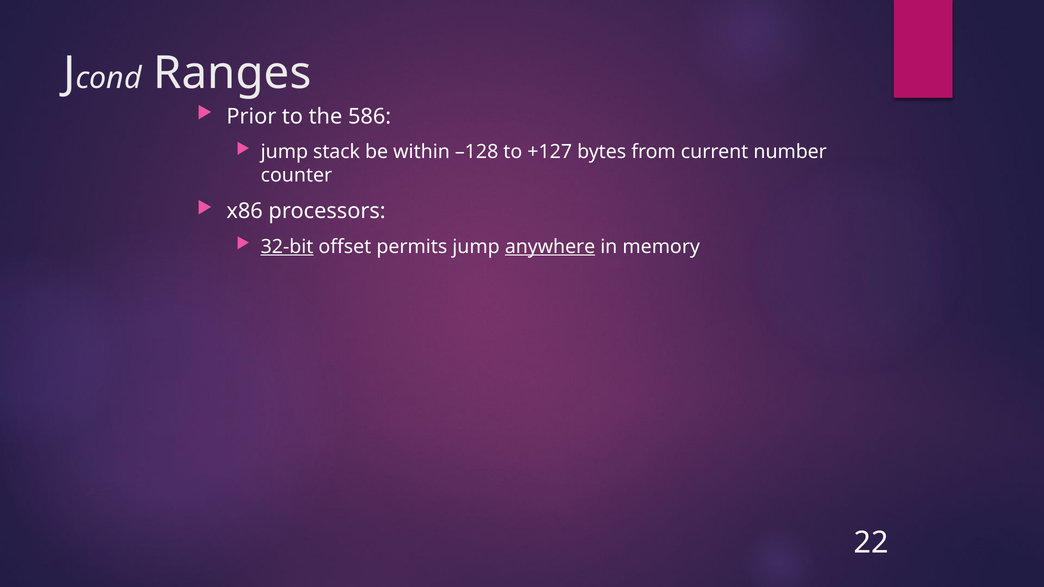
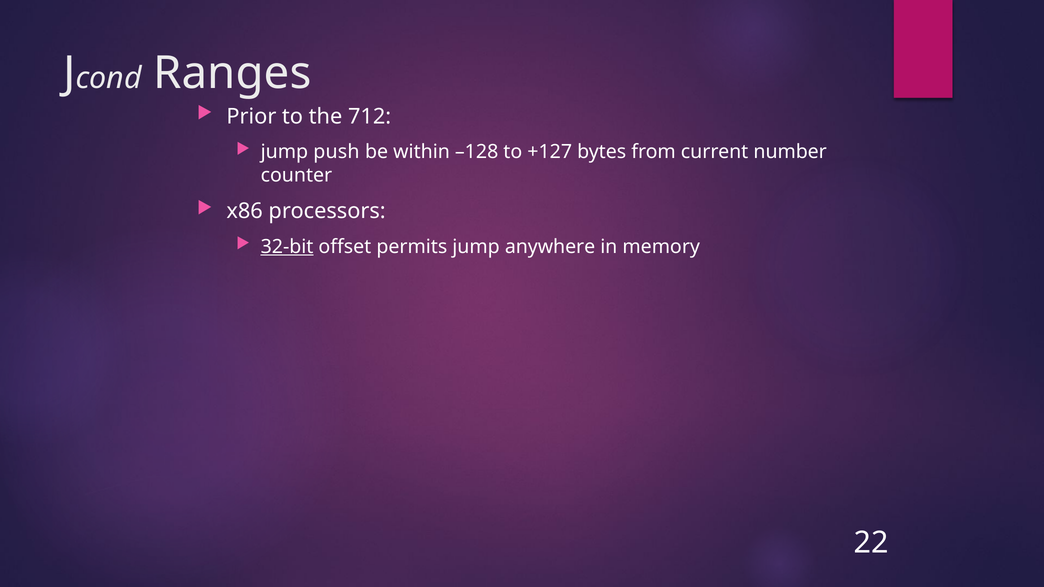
586: 586 -> 712
stack: stack -> push
anywhere underline: present -> none
